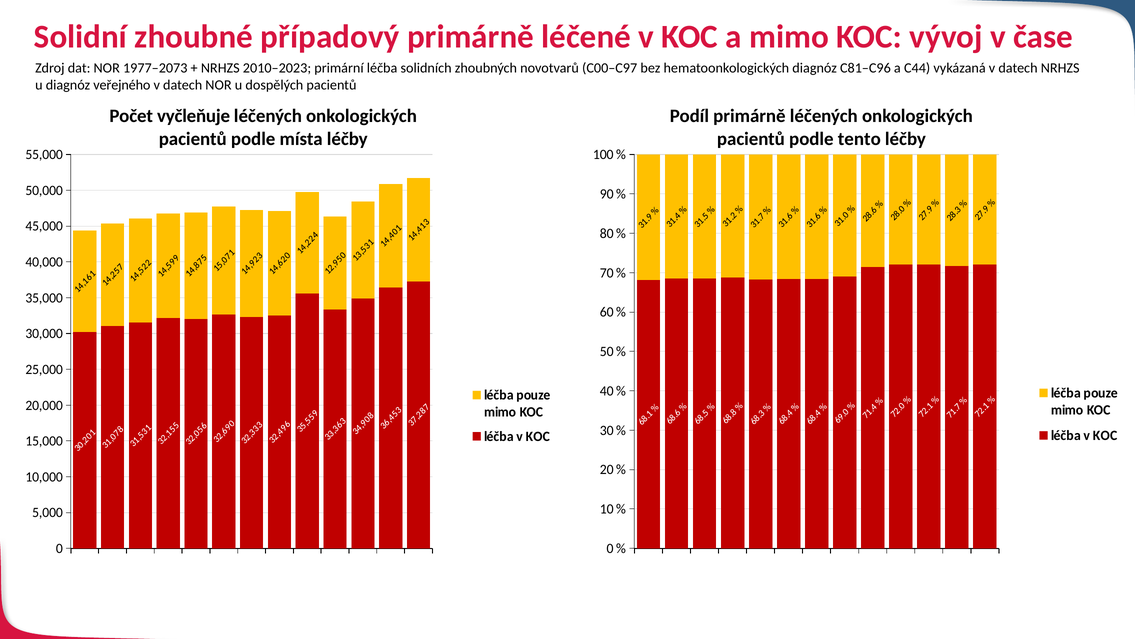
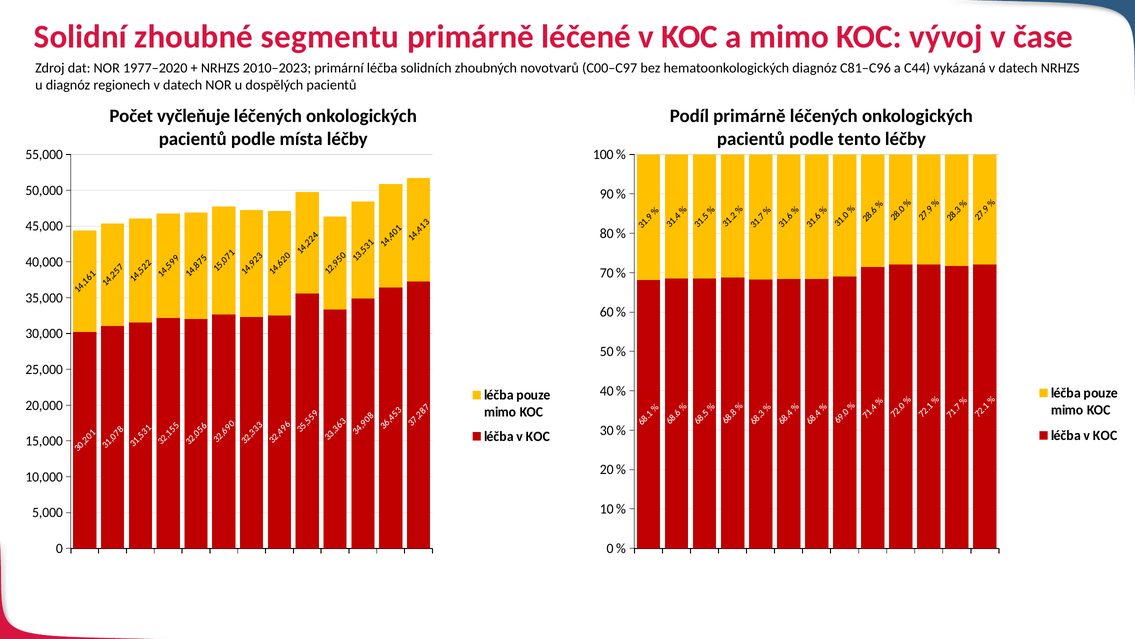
případový: případový -> segmentu
1977–2073: 1977–2073 -> 1977–2020
veřejného: veřejného -> regionech
